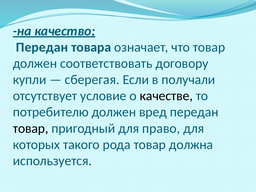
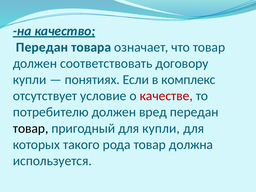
сберегая: сберегая -> понятиях
получали: получали -> комплекс
качестве colour: black -> red
для право: право -> купли
